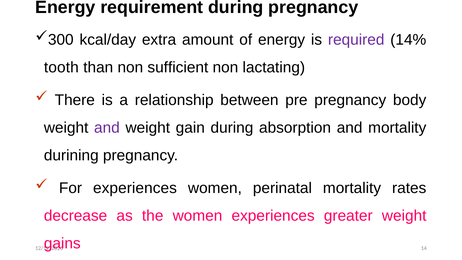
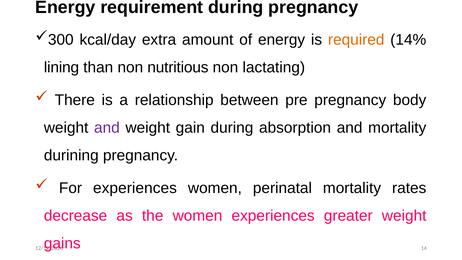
required colour: purple -> orange
tooth: tooth -> lining
sufficient: sufficient -> nutritious
